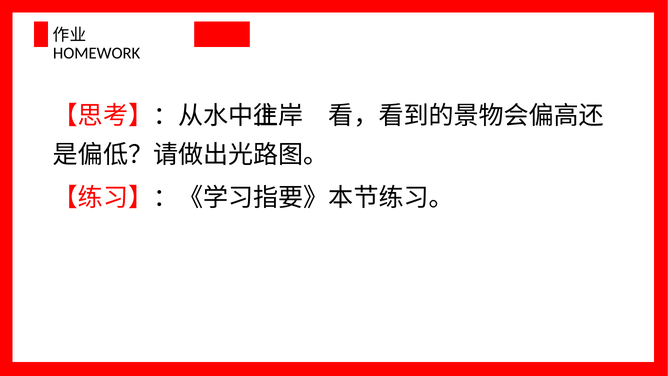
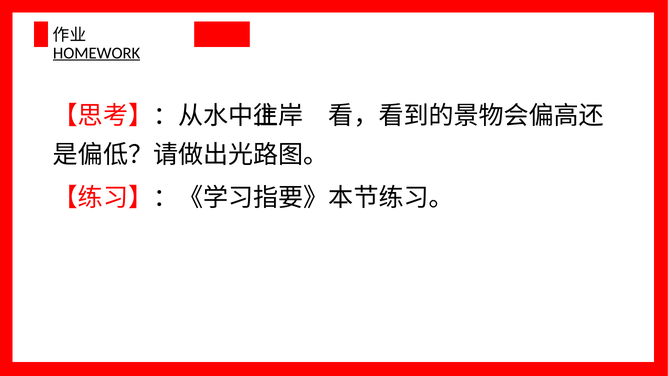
HOMEWORK underline: none -> present
